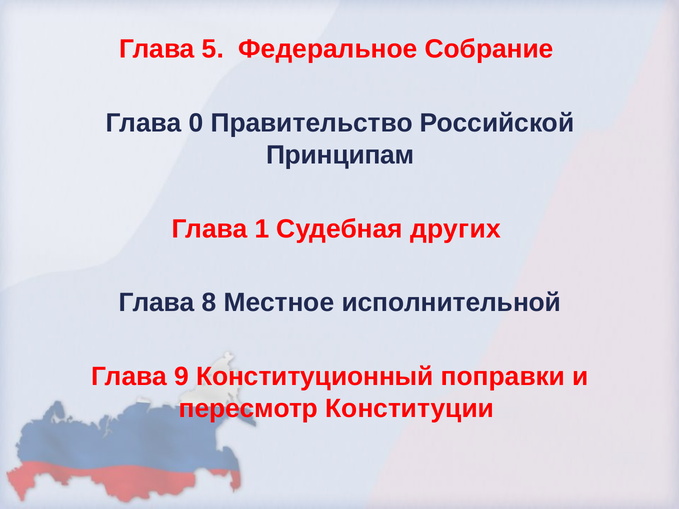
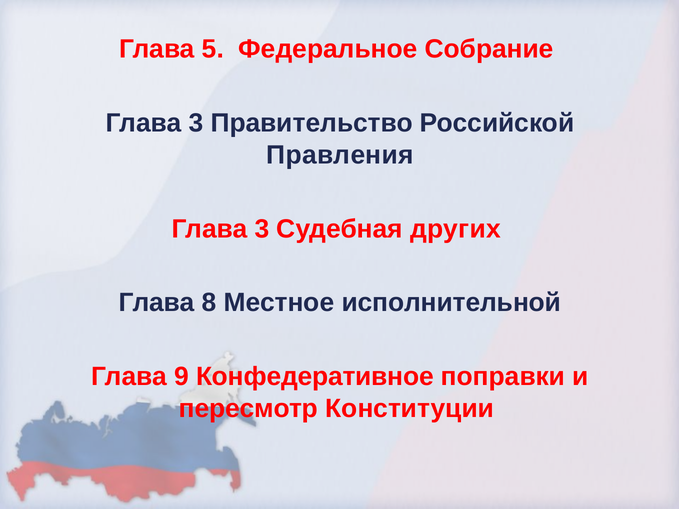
0 at (196, 123): 0 -> 3
Принципам: Принципам -> Правления
1 at (262, 229): 1 -> 3
Конституционный: Конституционный -> Конфедеративное
